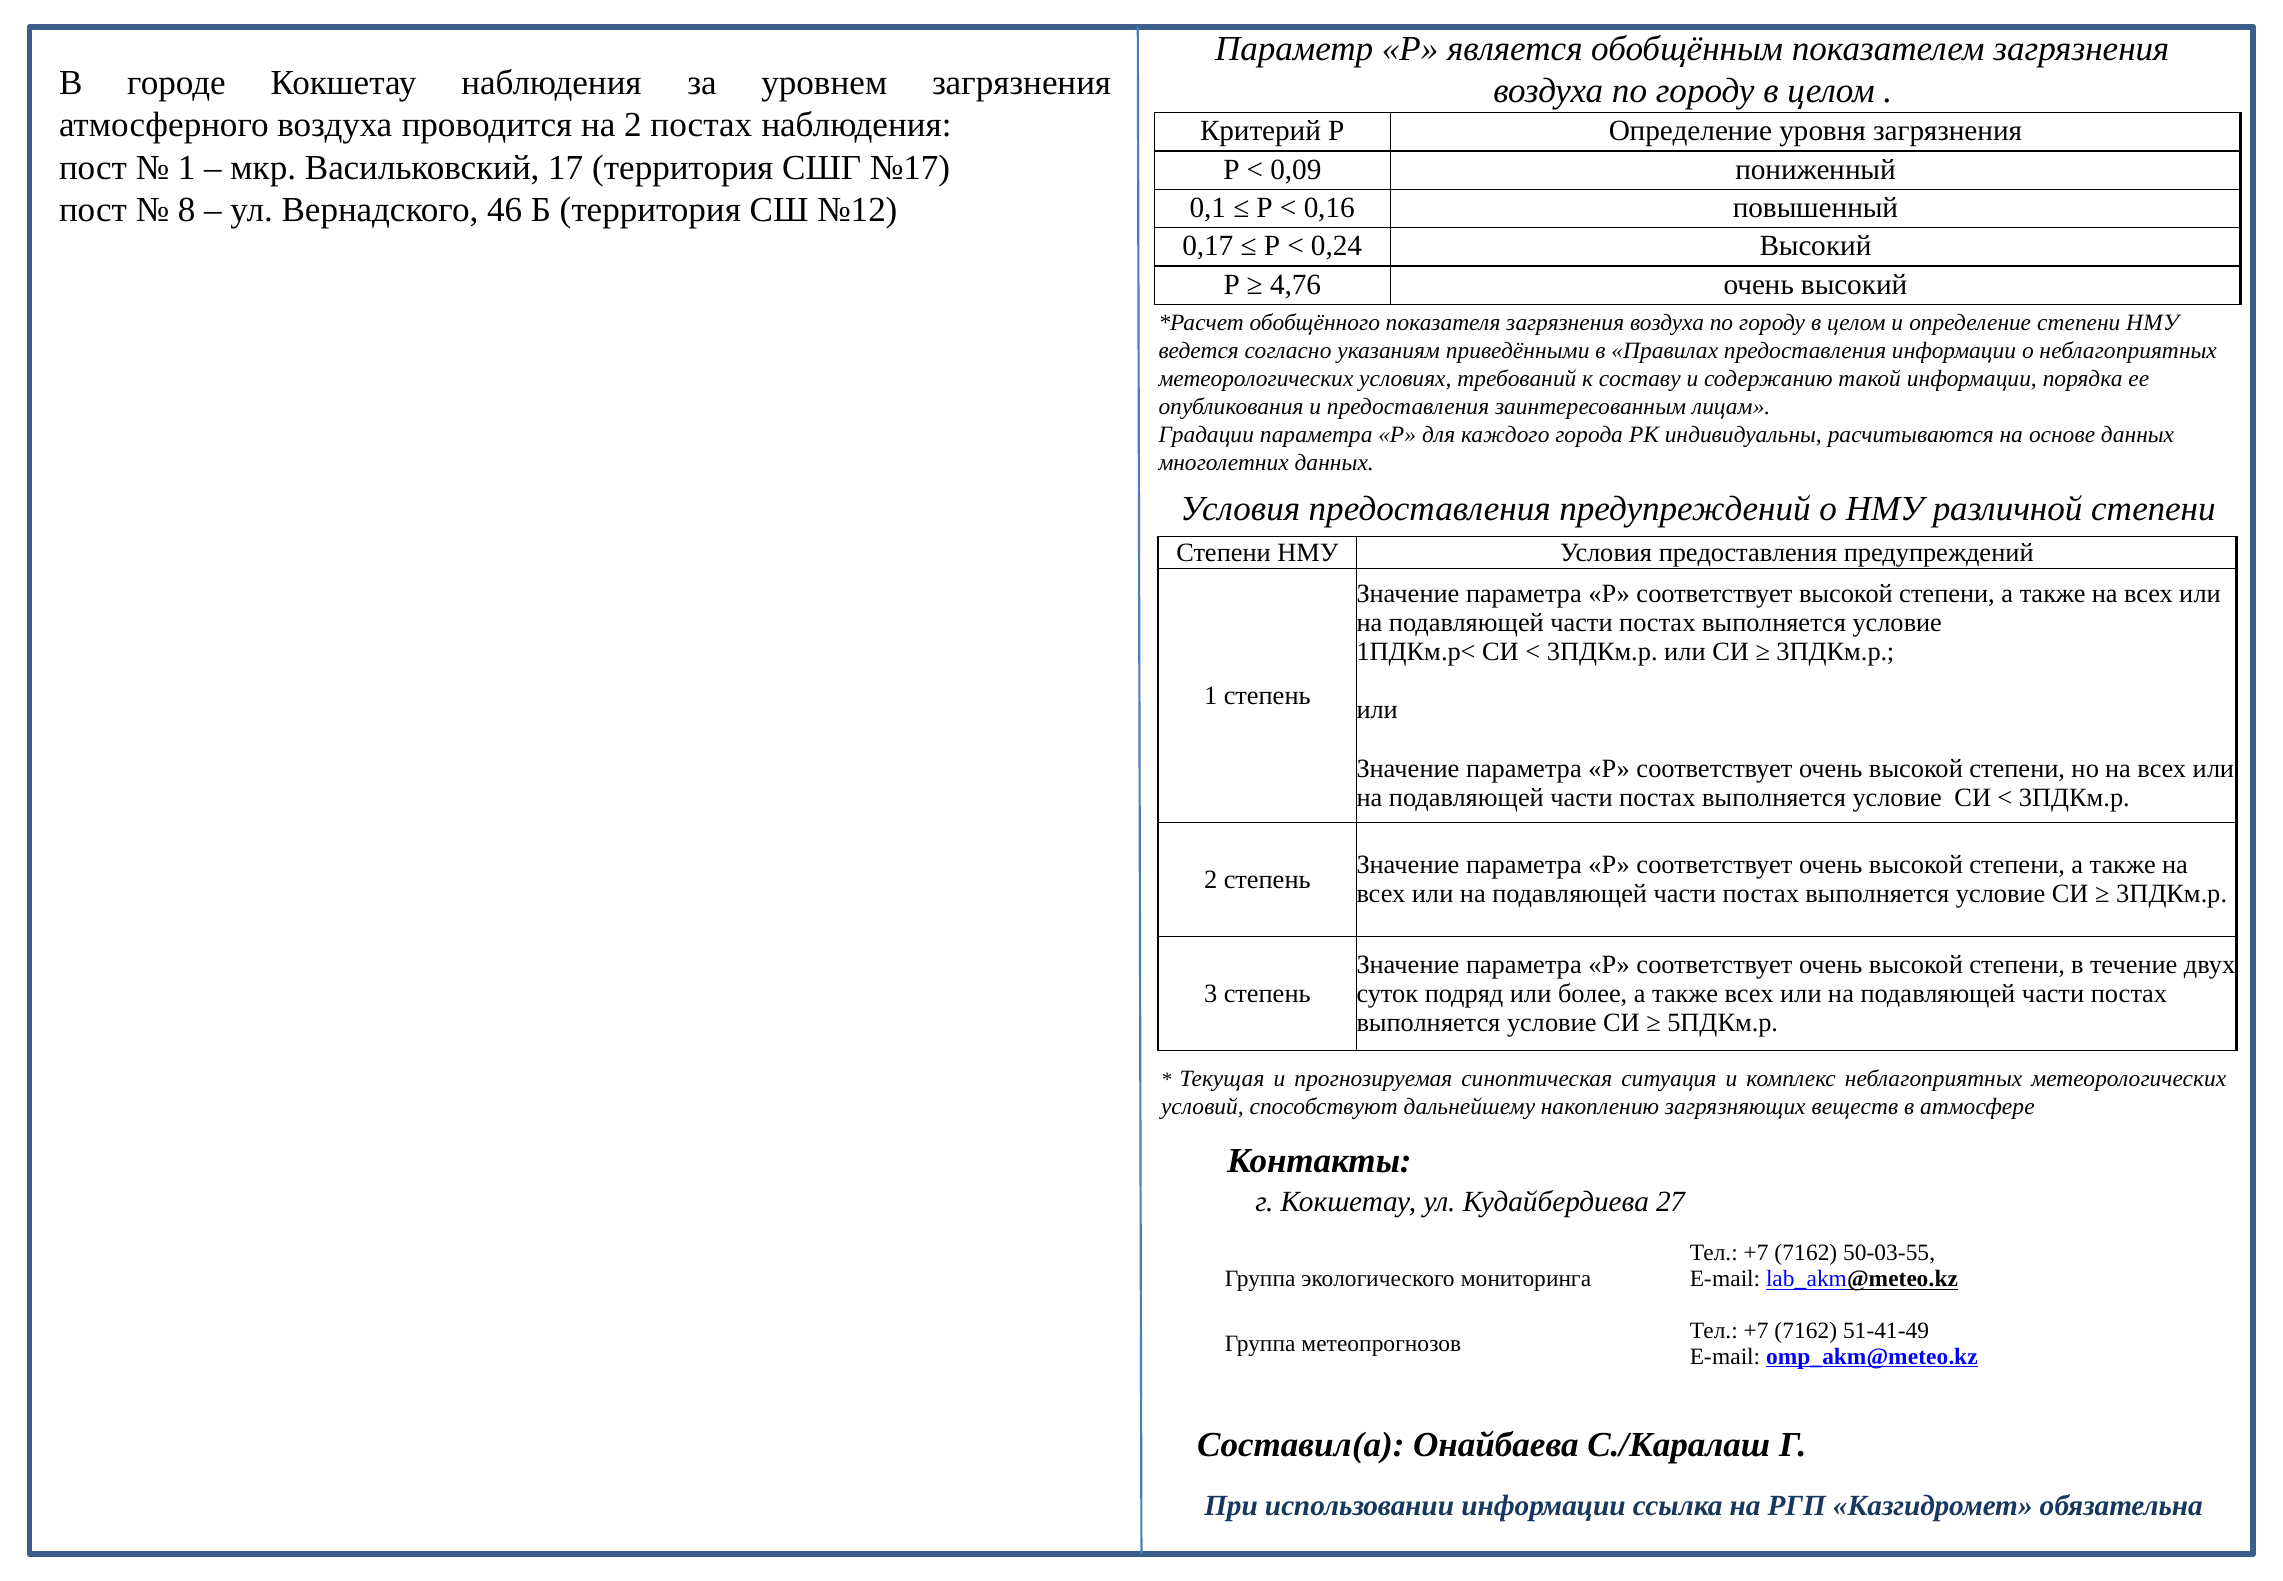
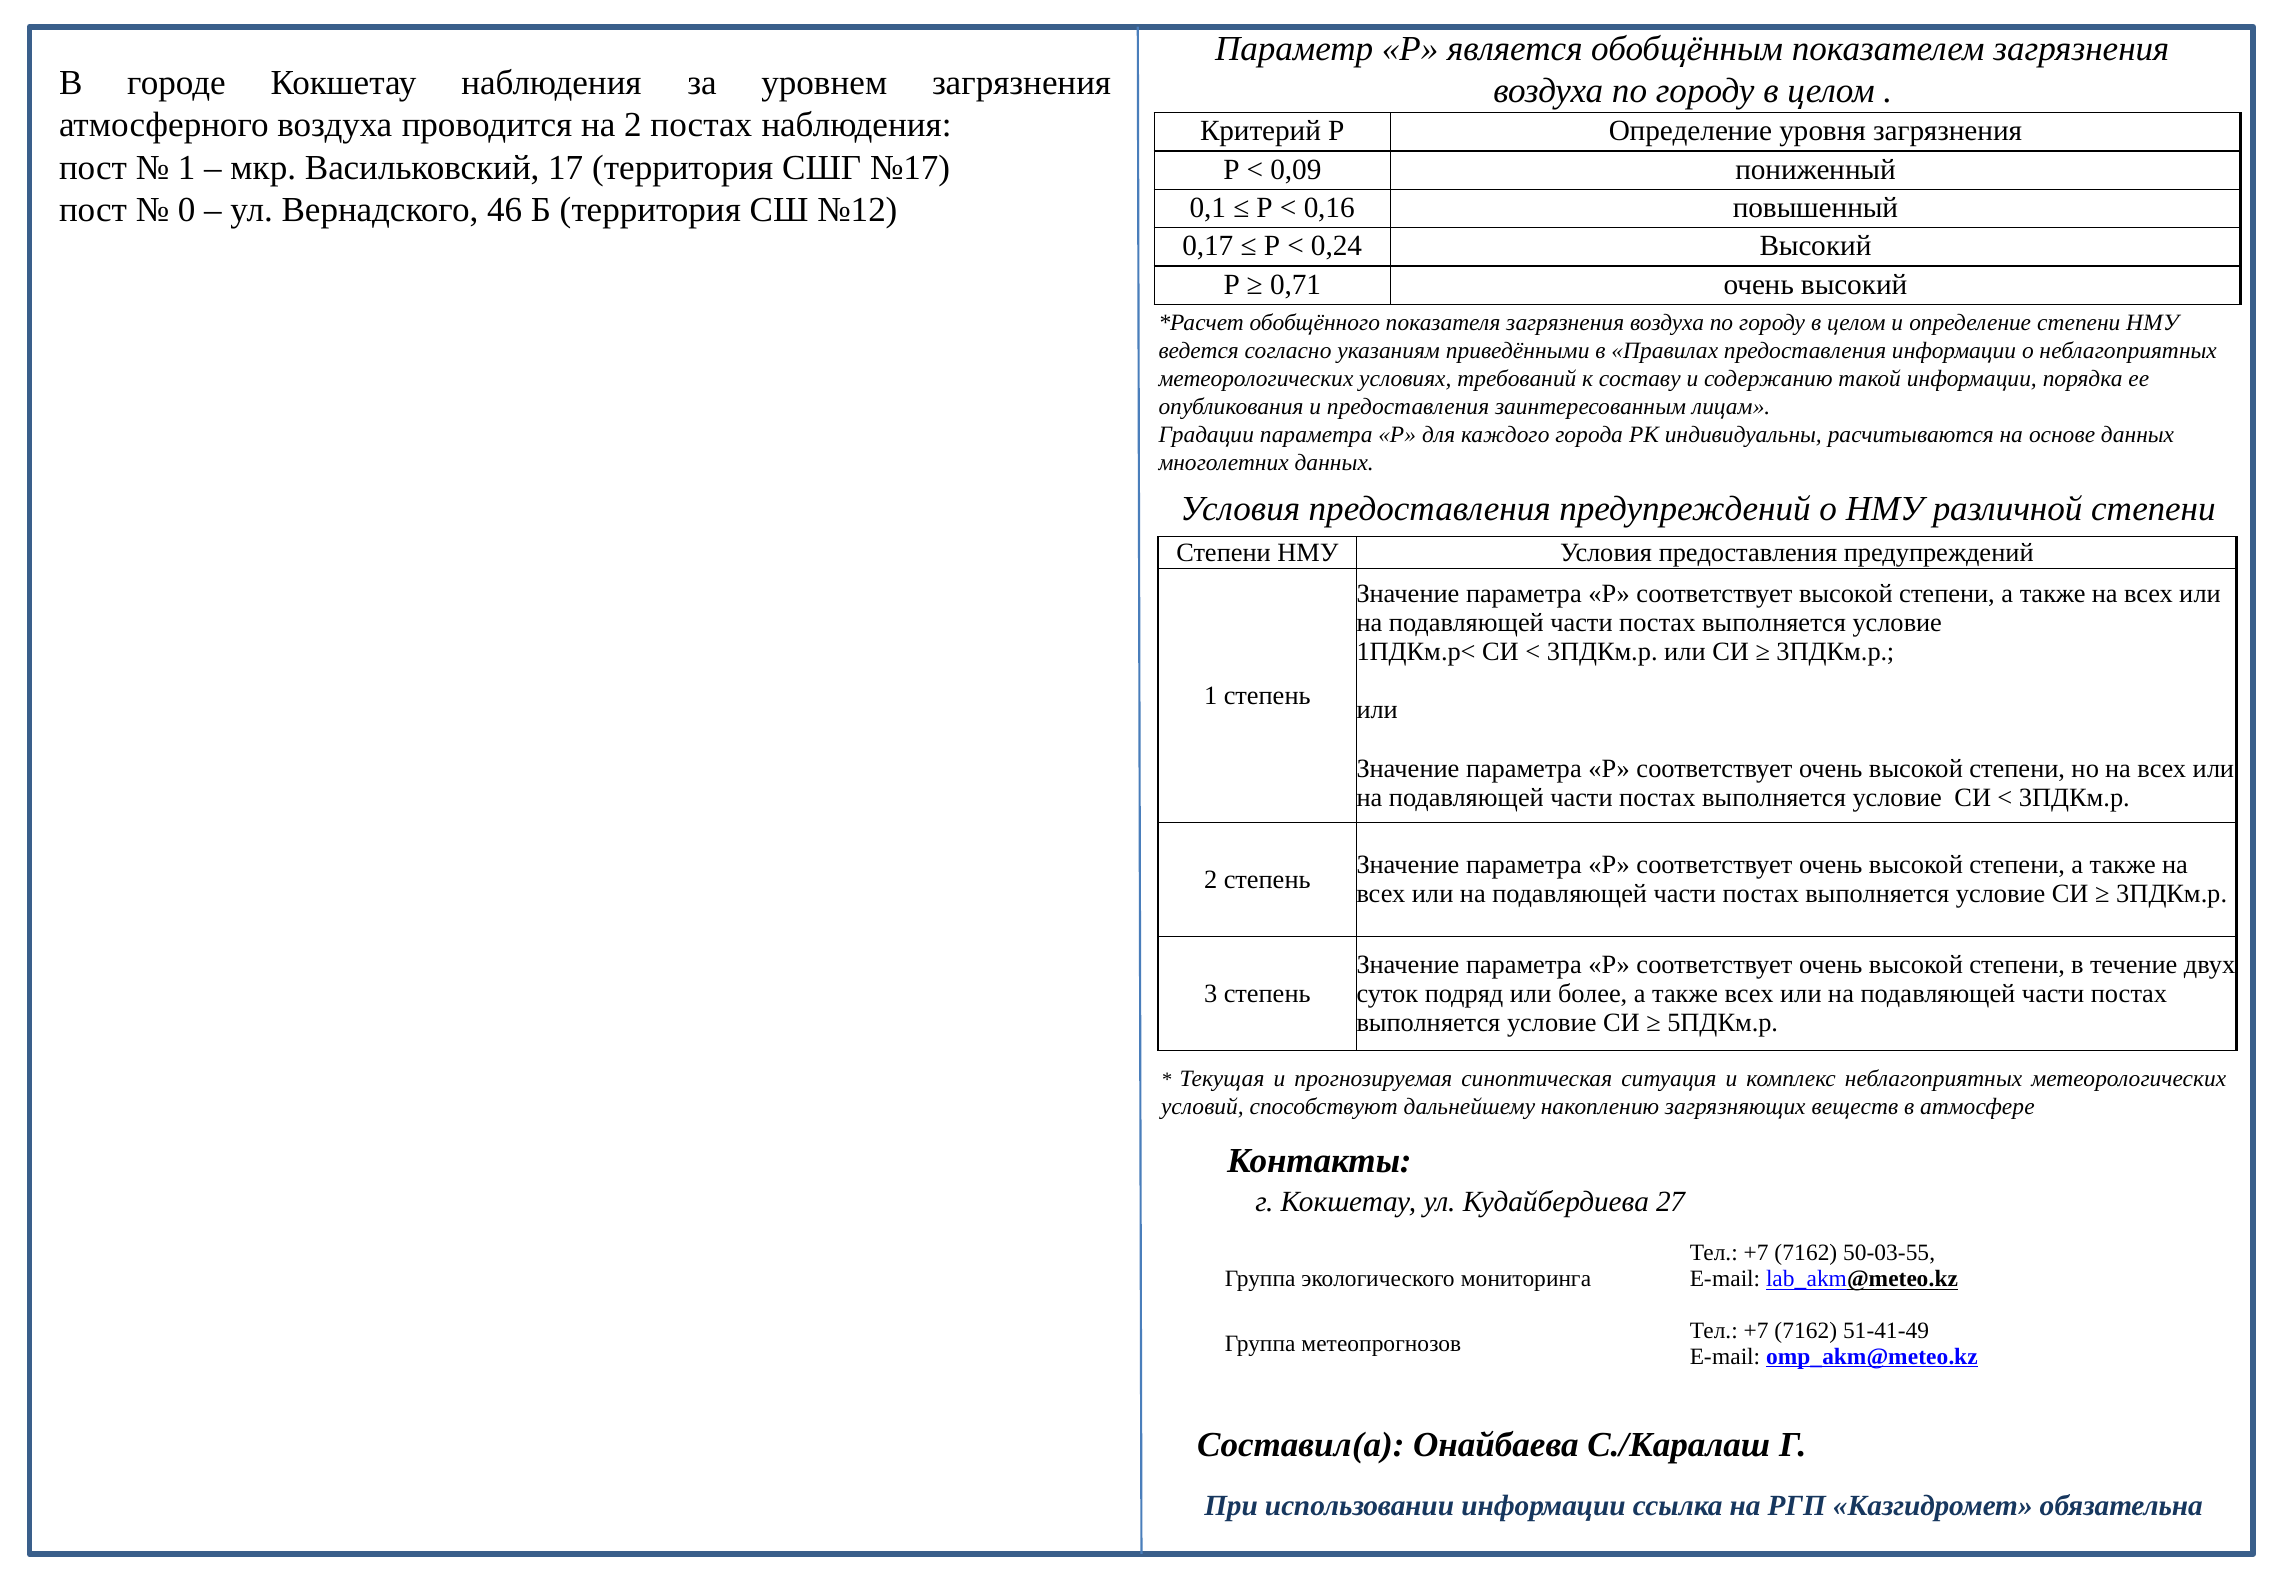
8: 8 -> 0
4,76: 4,76 -> 0,71
